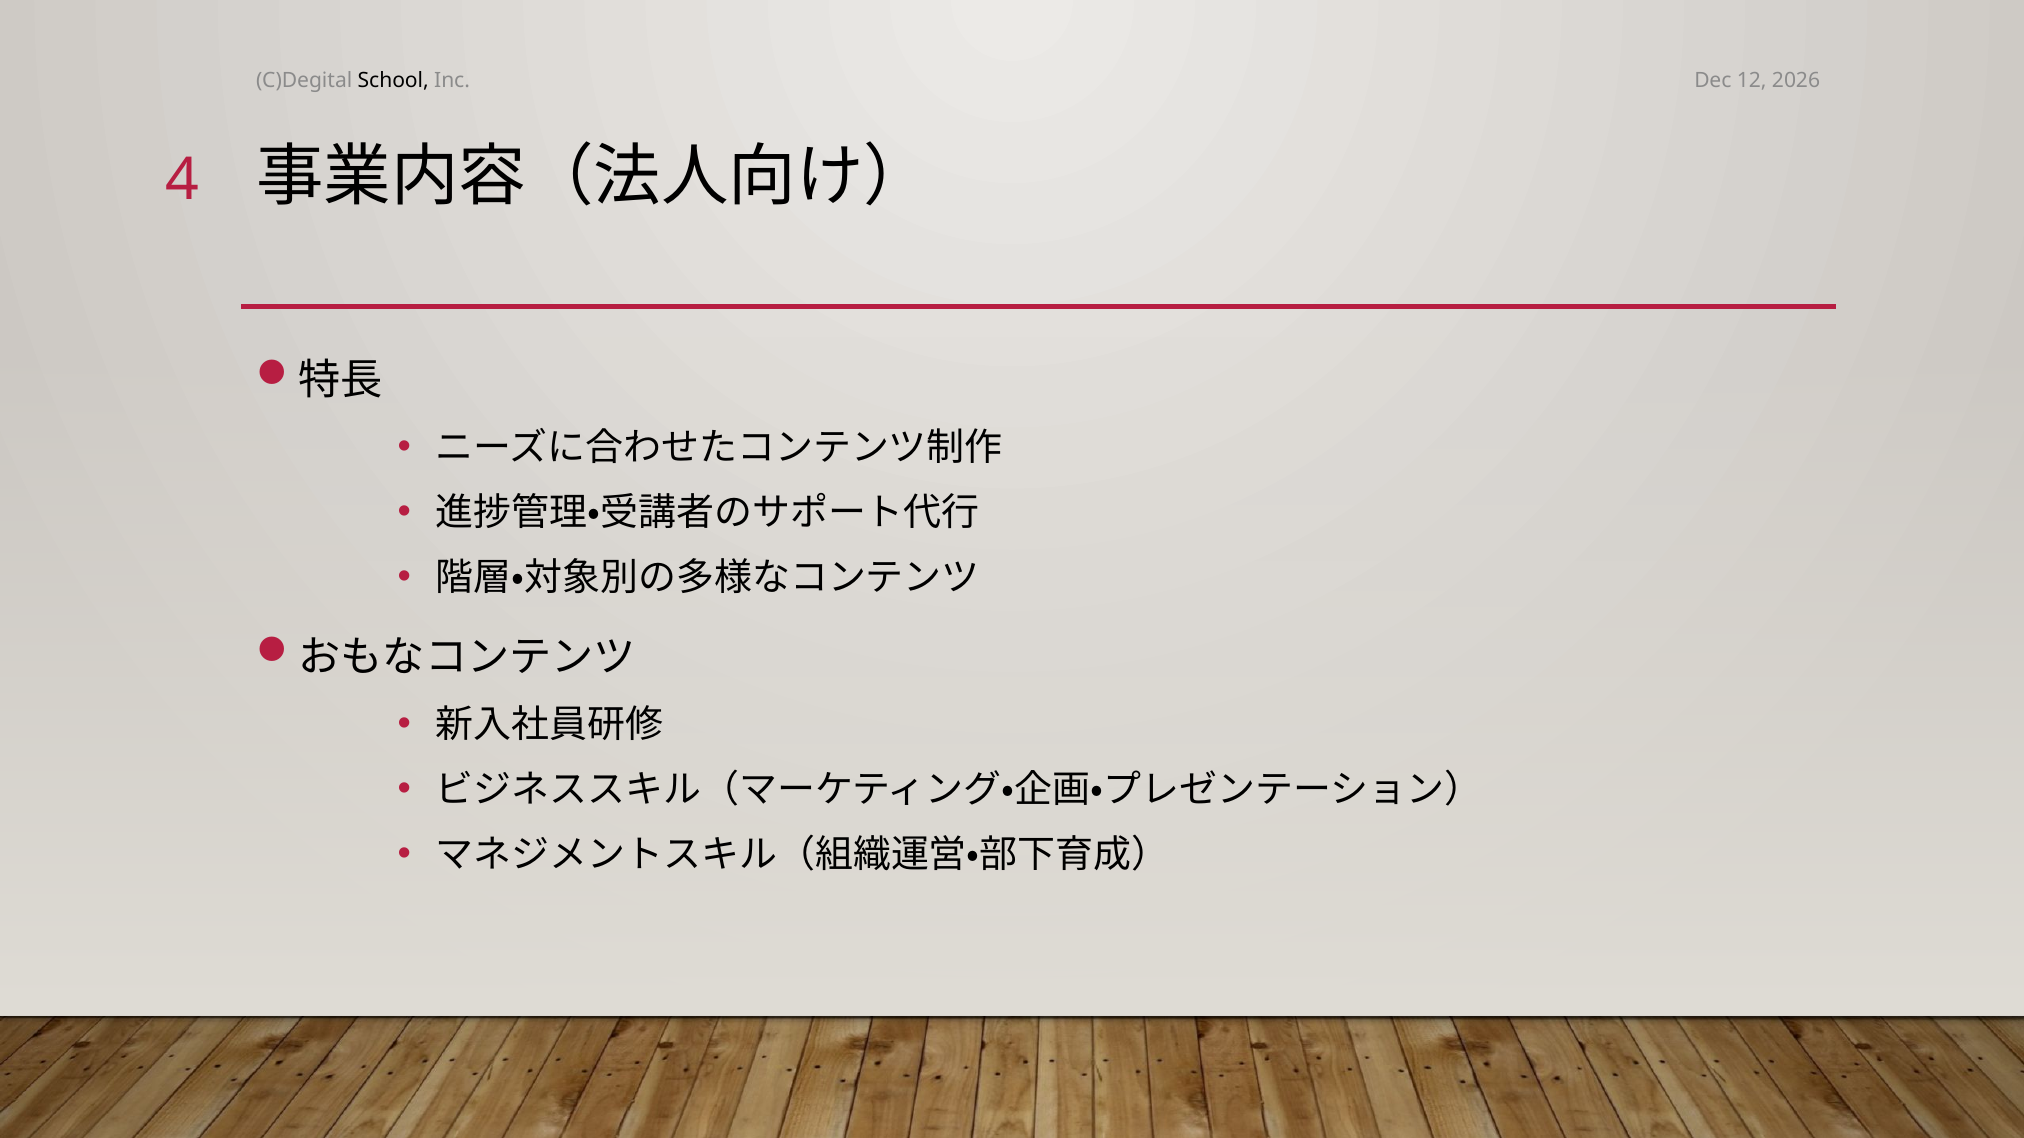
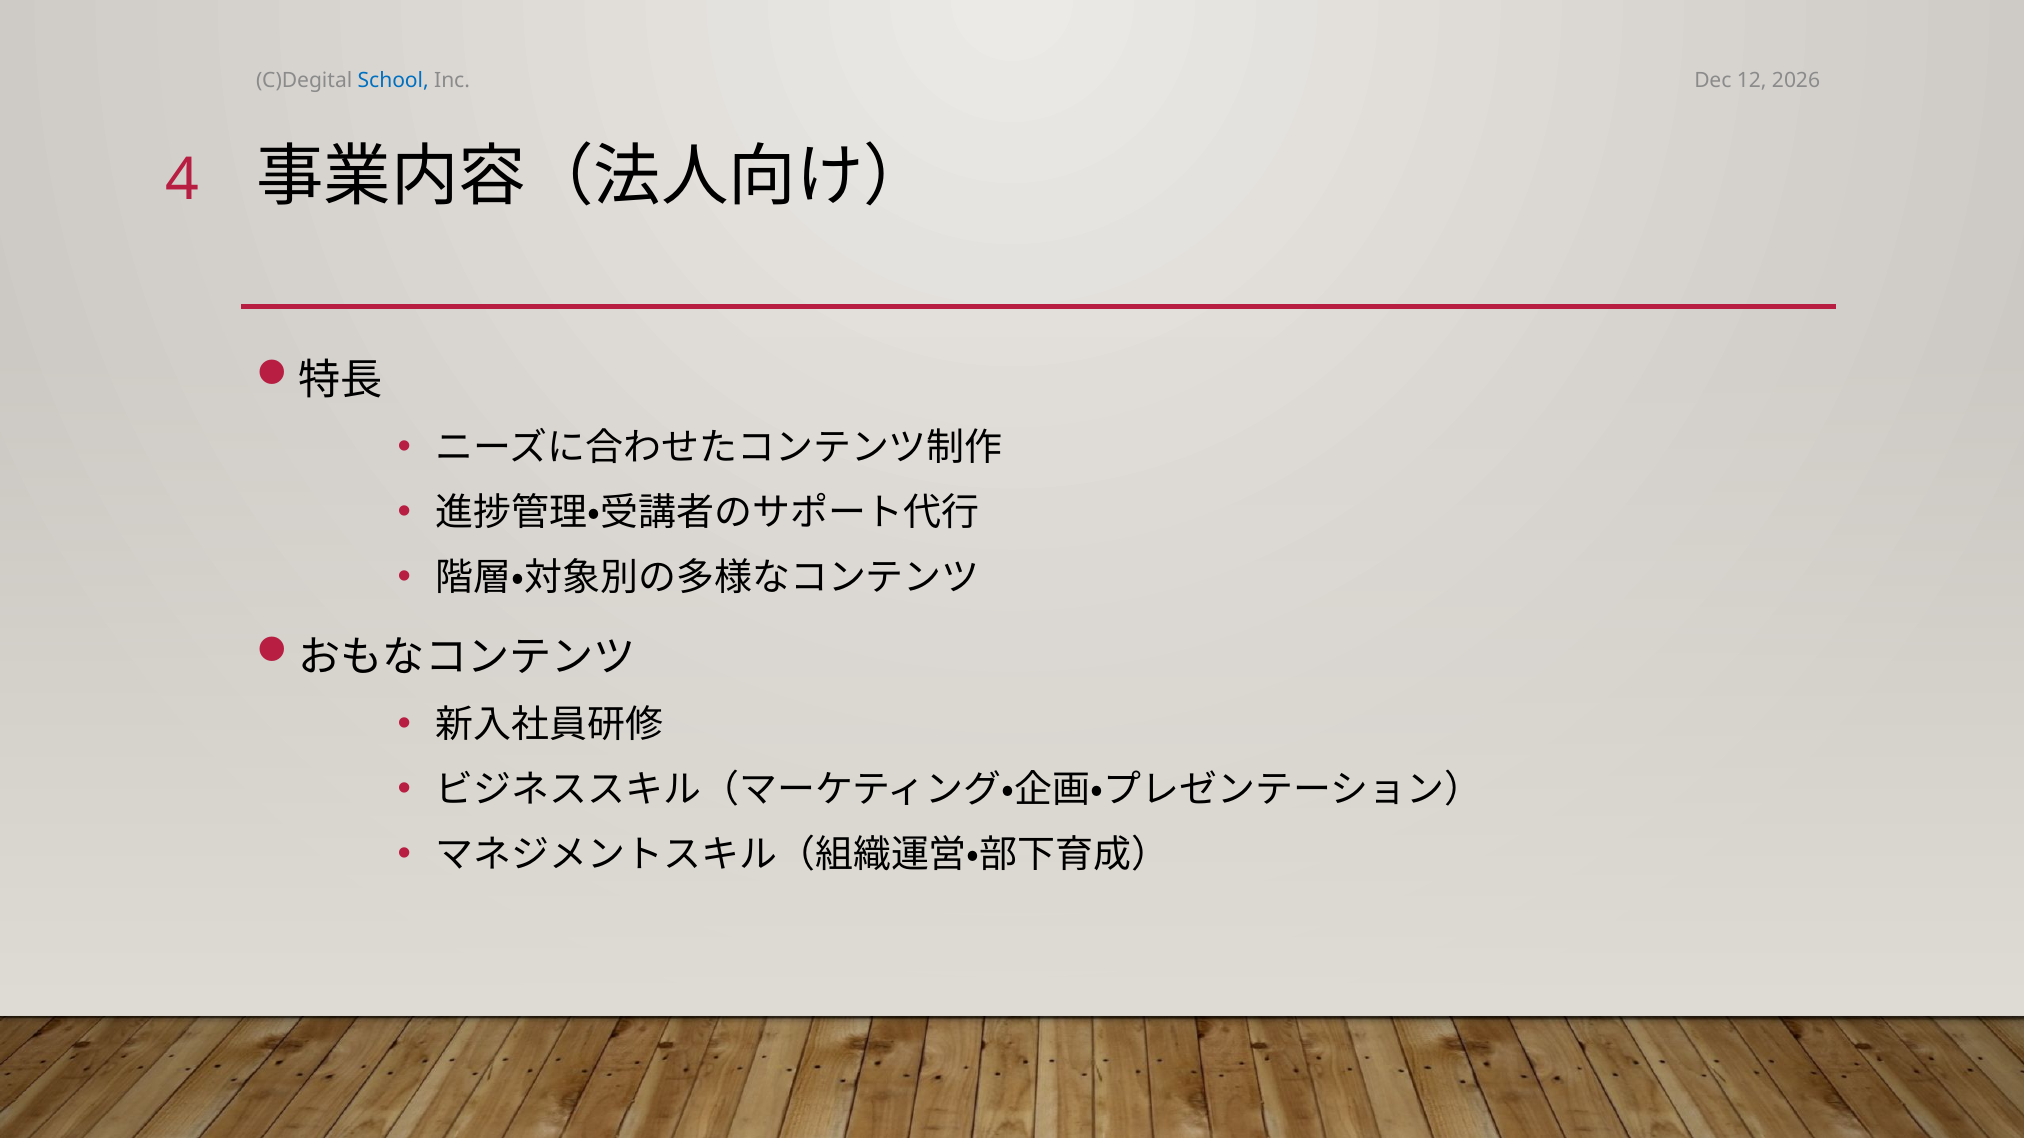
School colour: black -> blue
